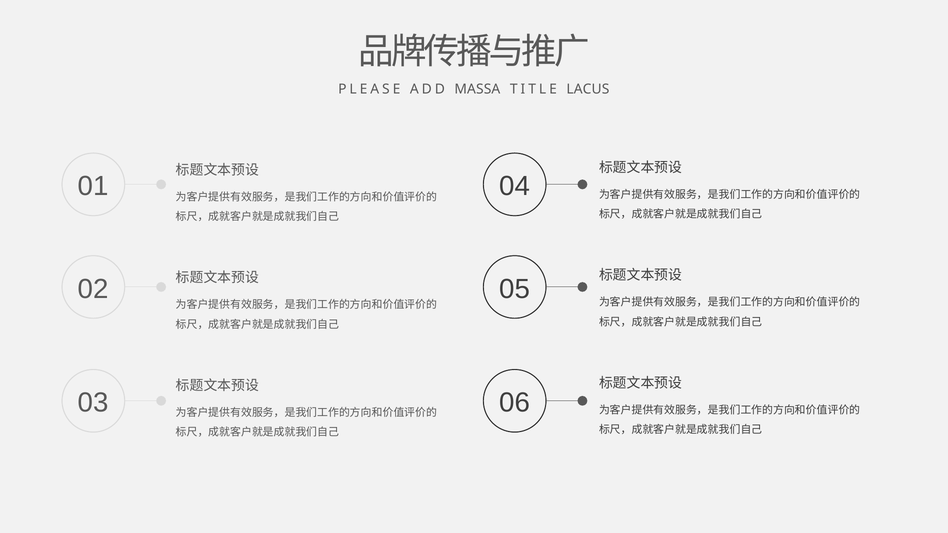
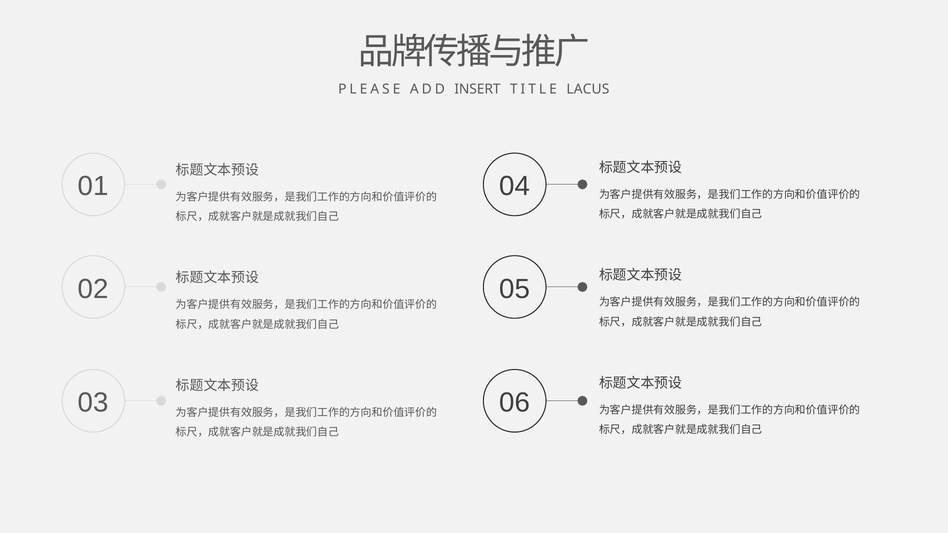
MASSA: MASSA -> INSERT
